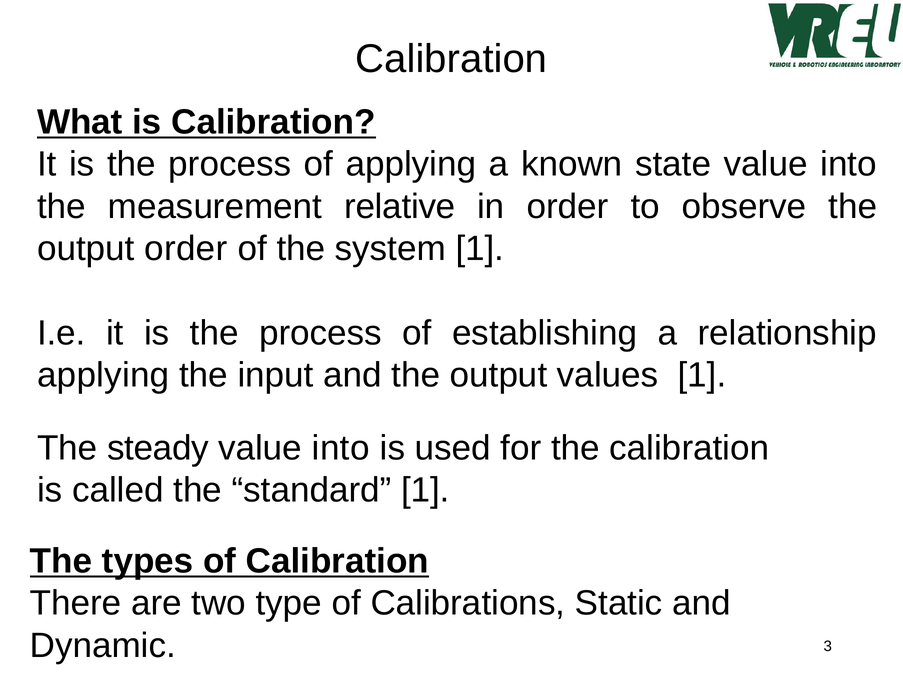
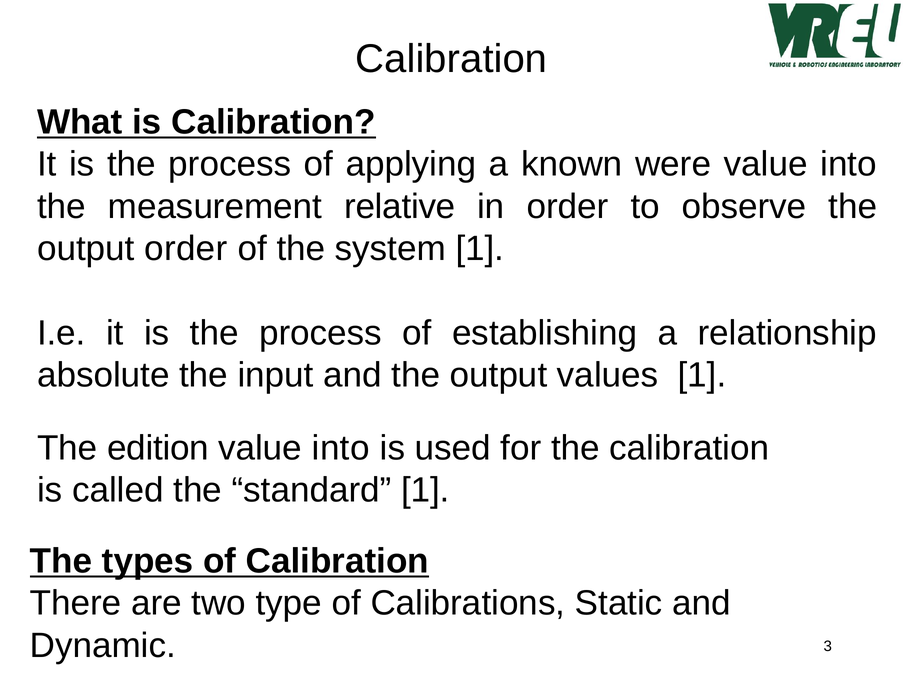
state: state -> were
applying at (103, 375): applying -> absolute
steady: steady -> edition
